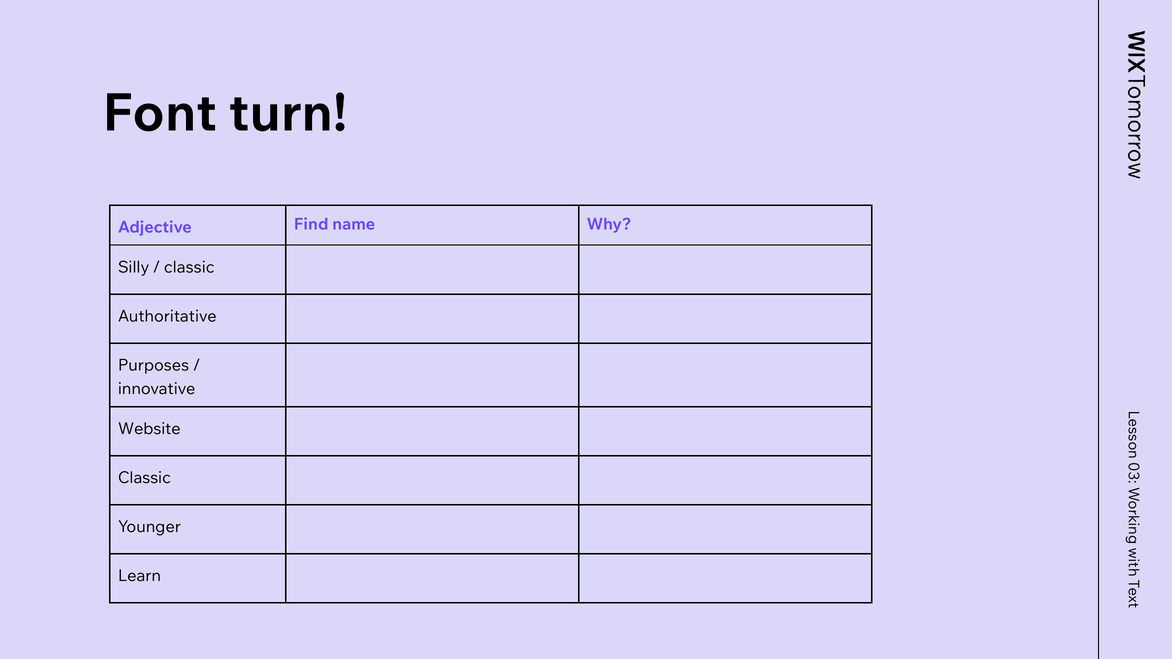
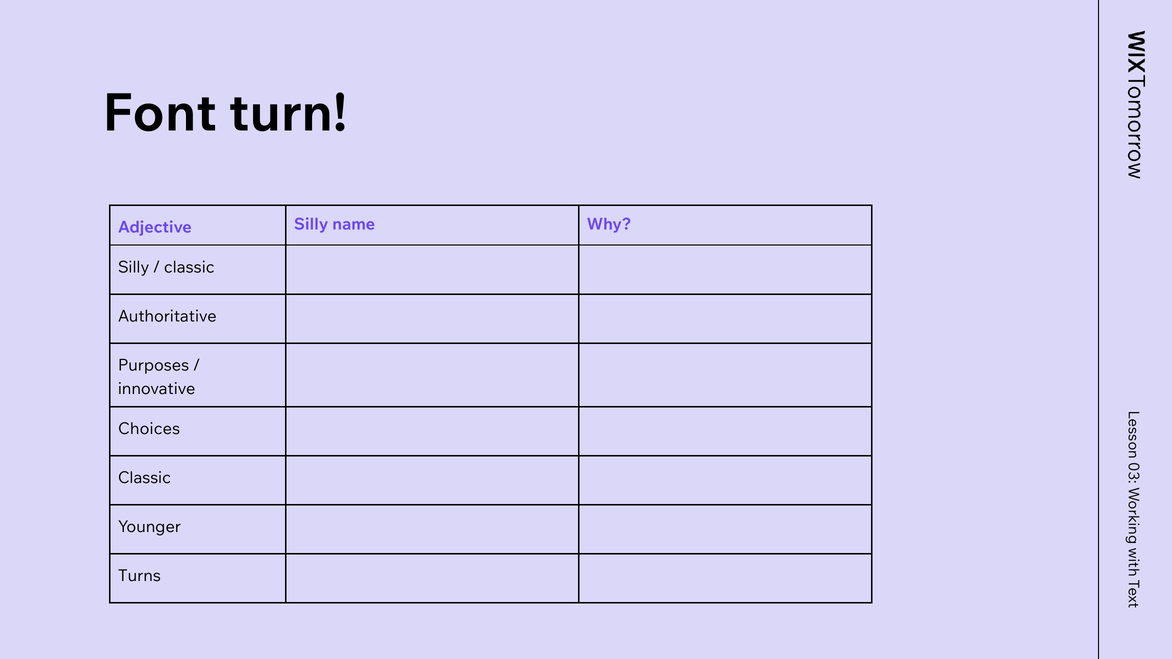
Adjective Find: Find -> Silly
Website: Website -> Choices
Learn: Learn -> Turns
